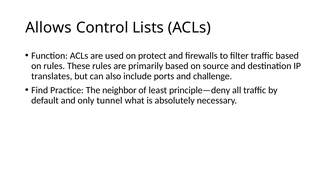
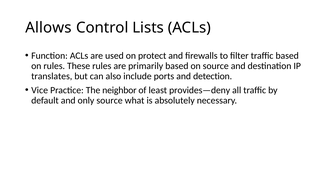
challenge: challenge -> detection
Find: Find -> Vice
principle—deny: principle—deny -> provides—deny
only tunnel: tunnel -> source
